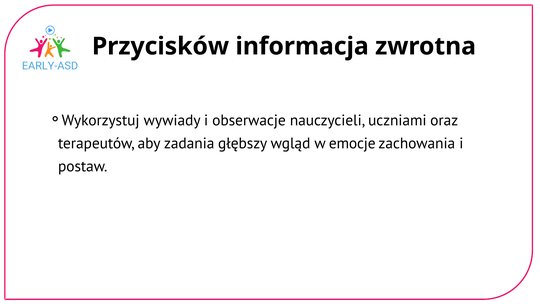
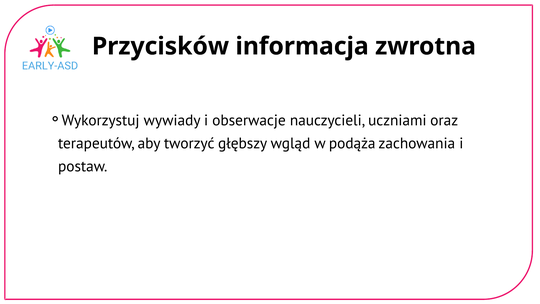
zadania: zadania -> tworzyć
emocje: emocje -> podąża
